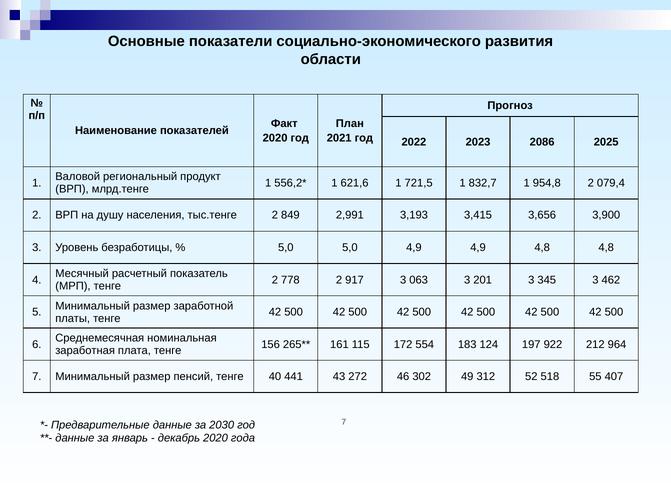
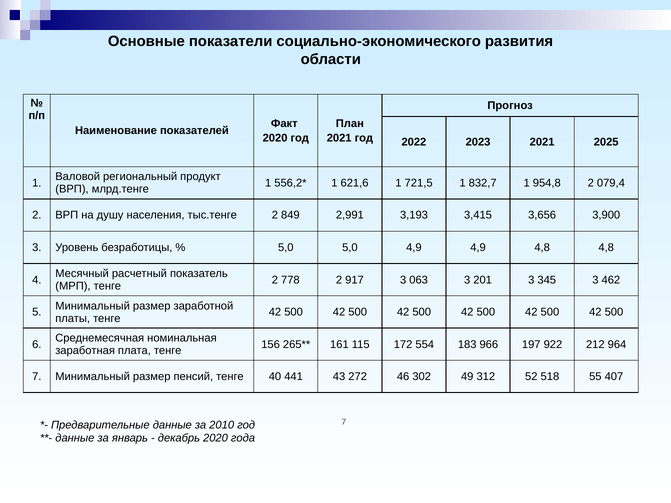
2023 2086: 2086 -> 2021
124: 124 -> 966
2030: 2030 -> 2010
